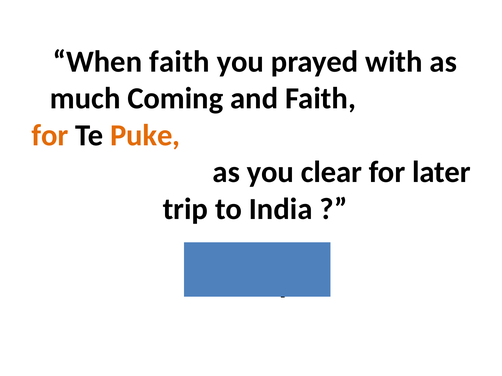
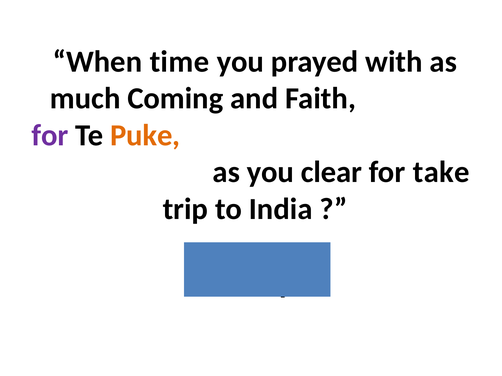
When faith: faith -> time
for at (50, 136) colour: orange -> purple
later: later -> take
